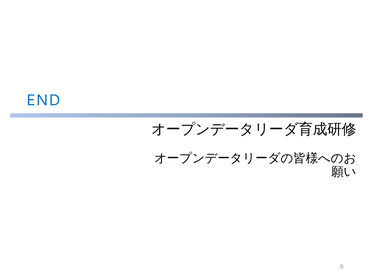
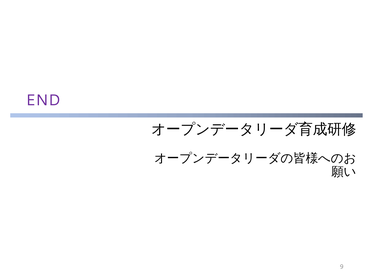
END colour: blue -> purple
